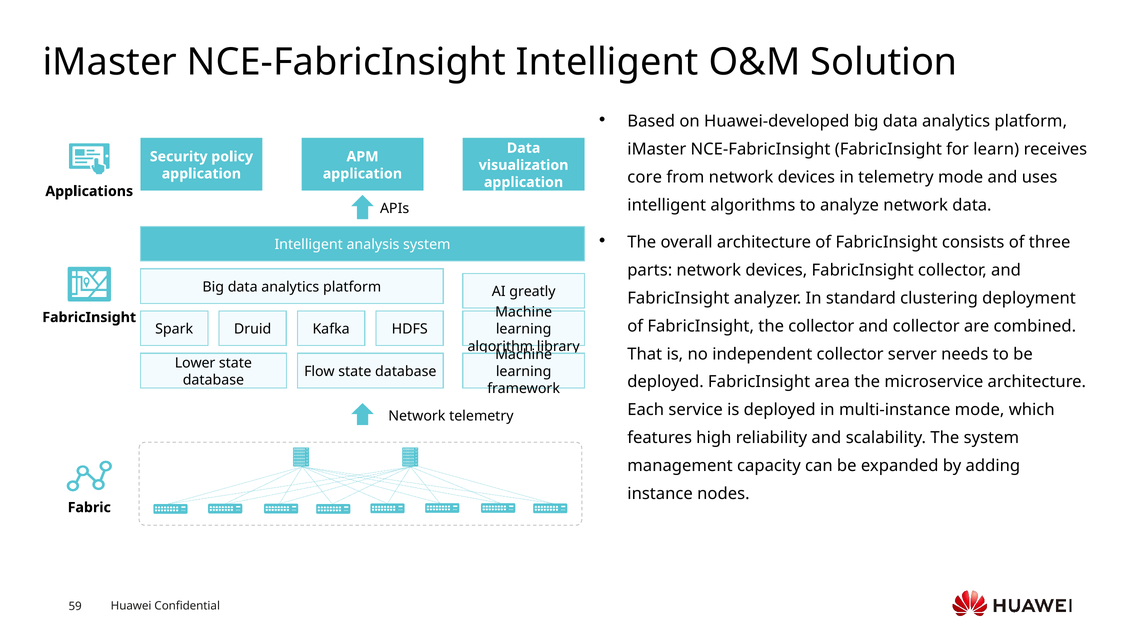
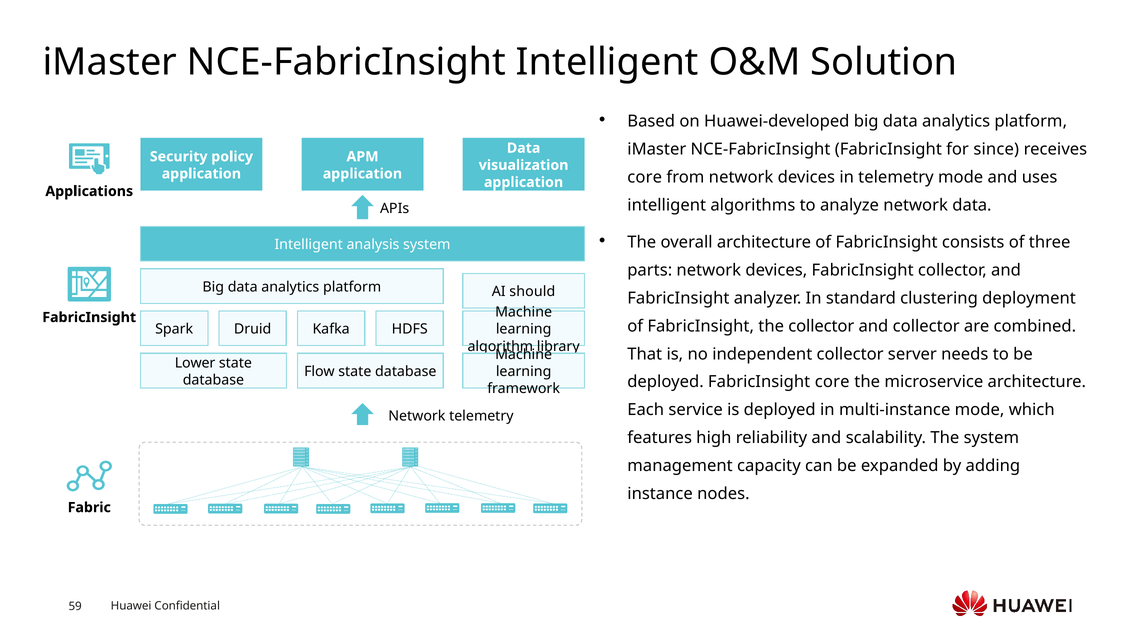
learn: learn -> since
greatly: greatly -> should
FabricInsight area: area -> core
